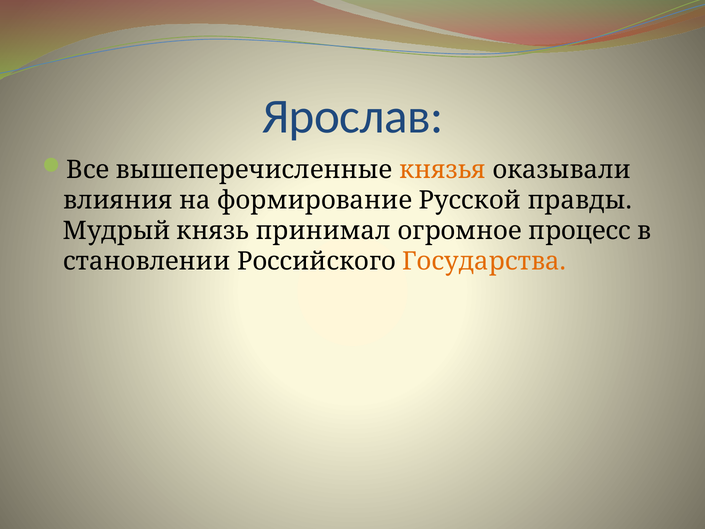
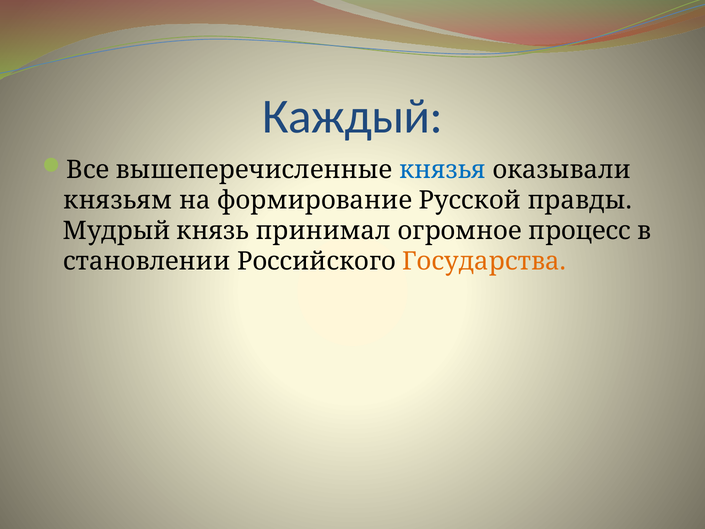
Ярослав: Ярослав -> Каждый
князья colour: orange -> blue
влияния: влияния -> князьям
